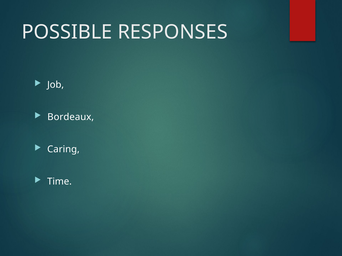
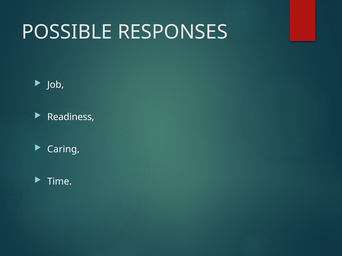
Bordeaux: Bordeaux -> Readiness
